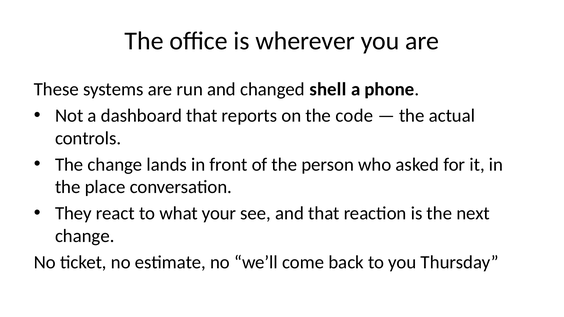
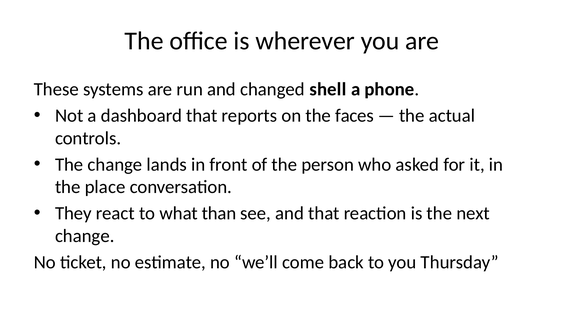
code: code -> faces
your: your -> than
